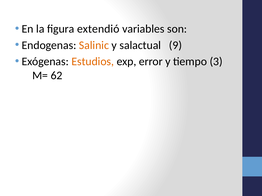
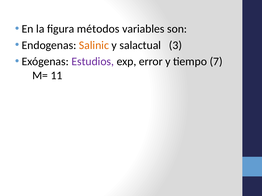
extendió: extendió -> métodos
9: 9 -> 3
Estudios colour: orange -> purple
3: 3 -> 7
62: 62 -> 11
